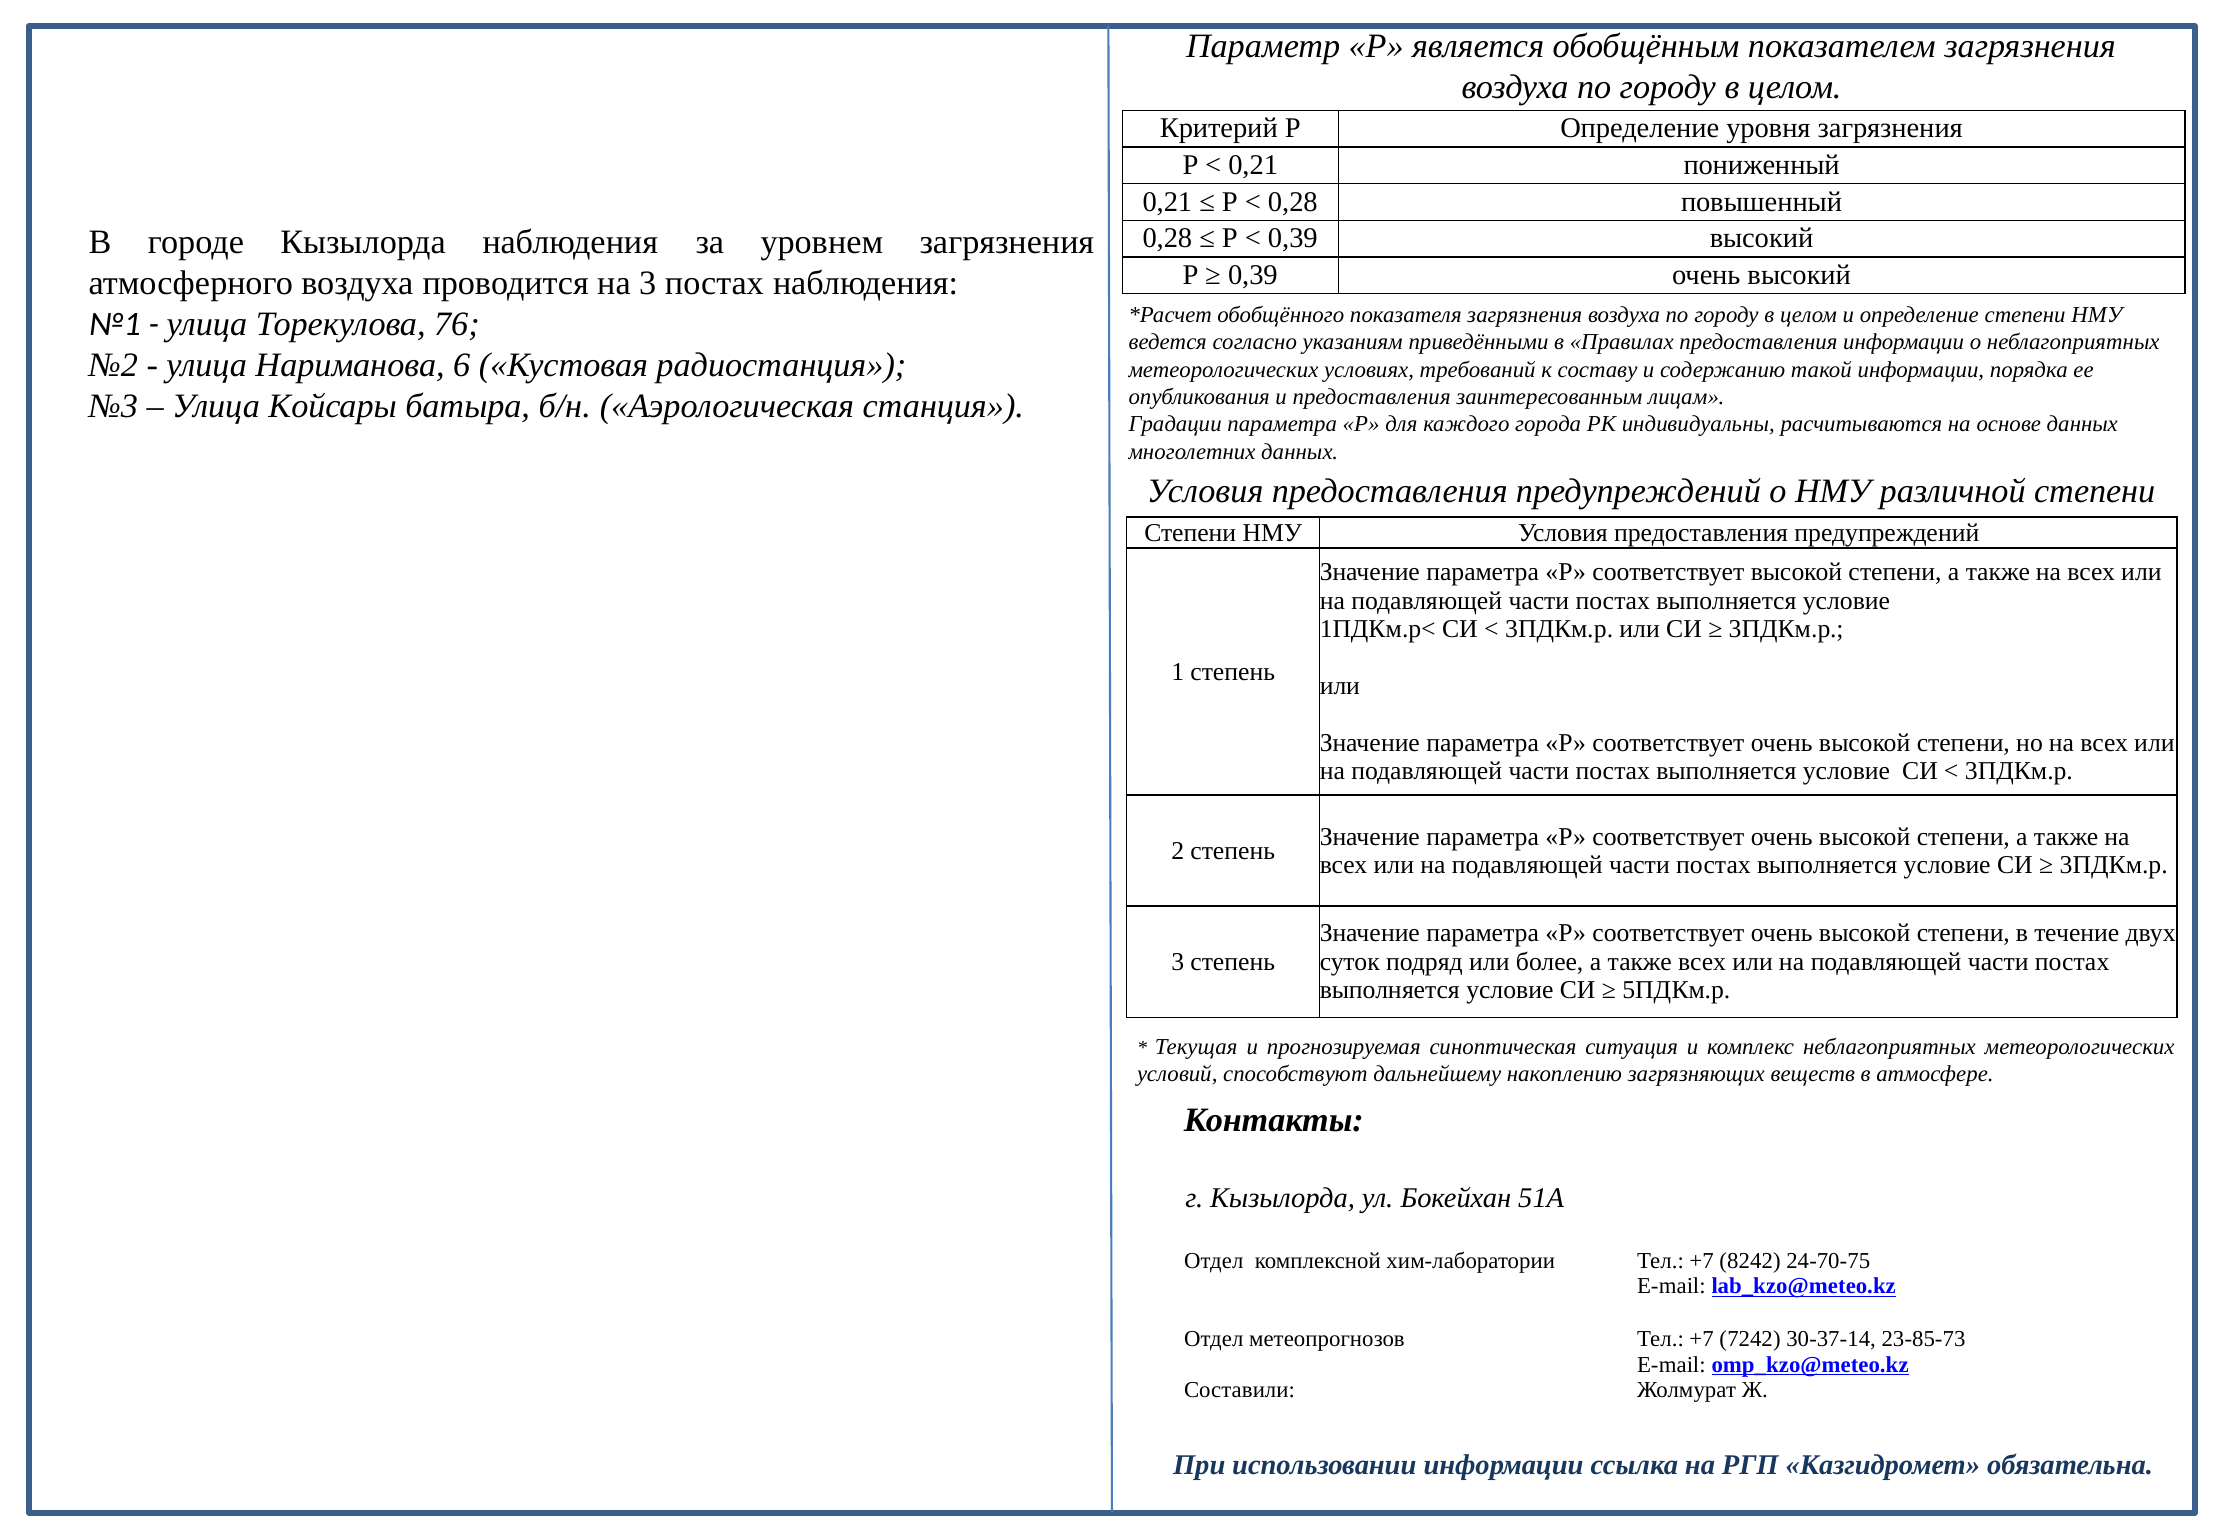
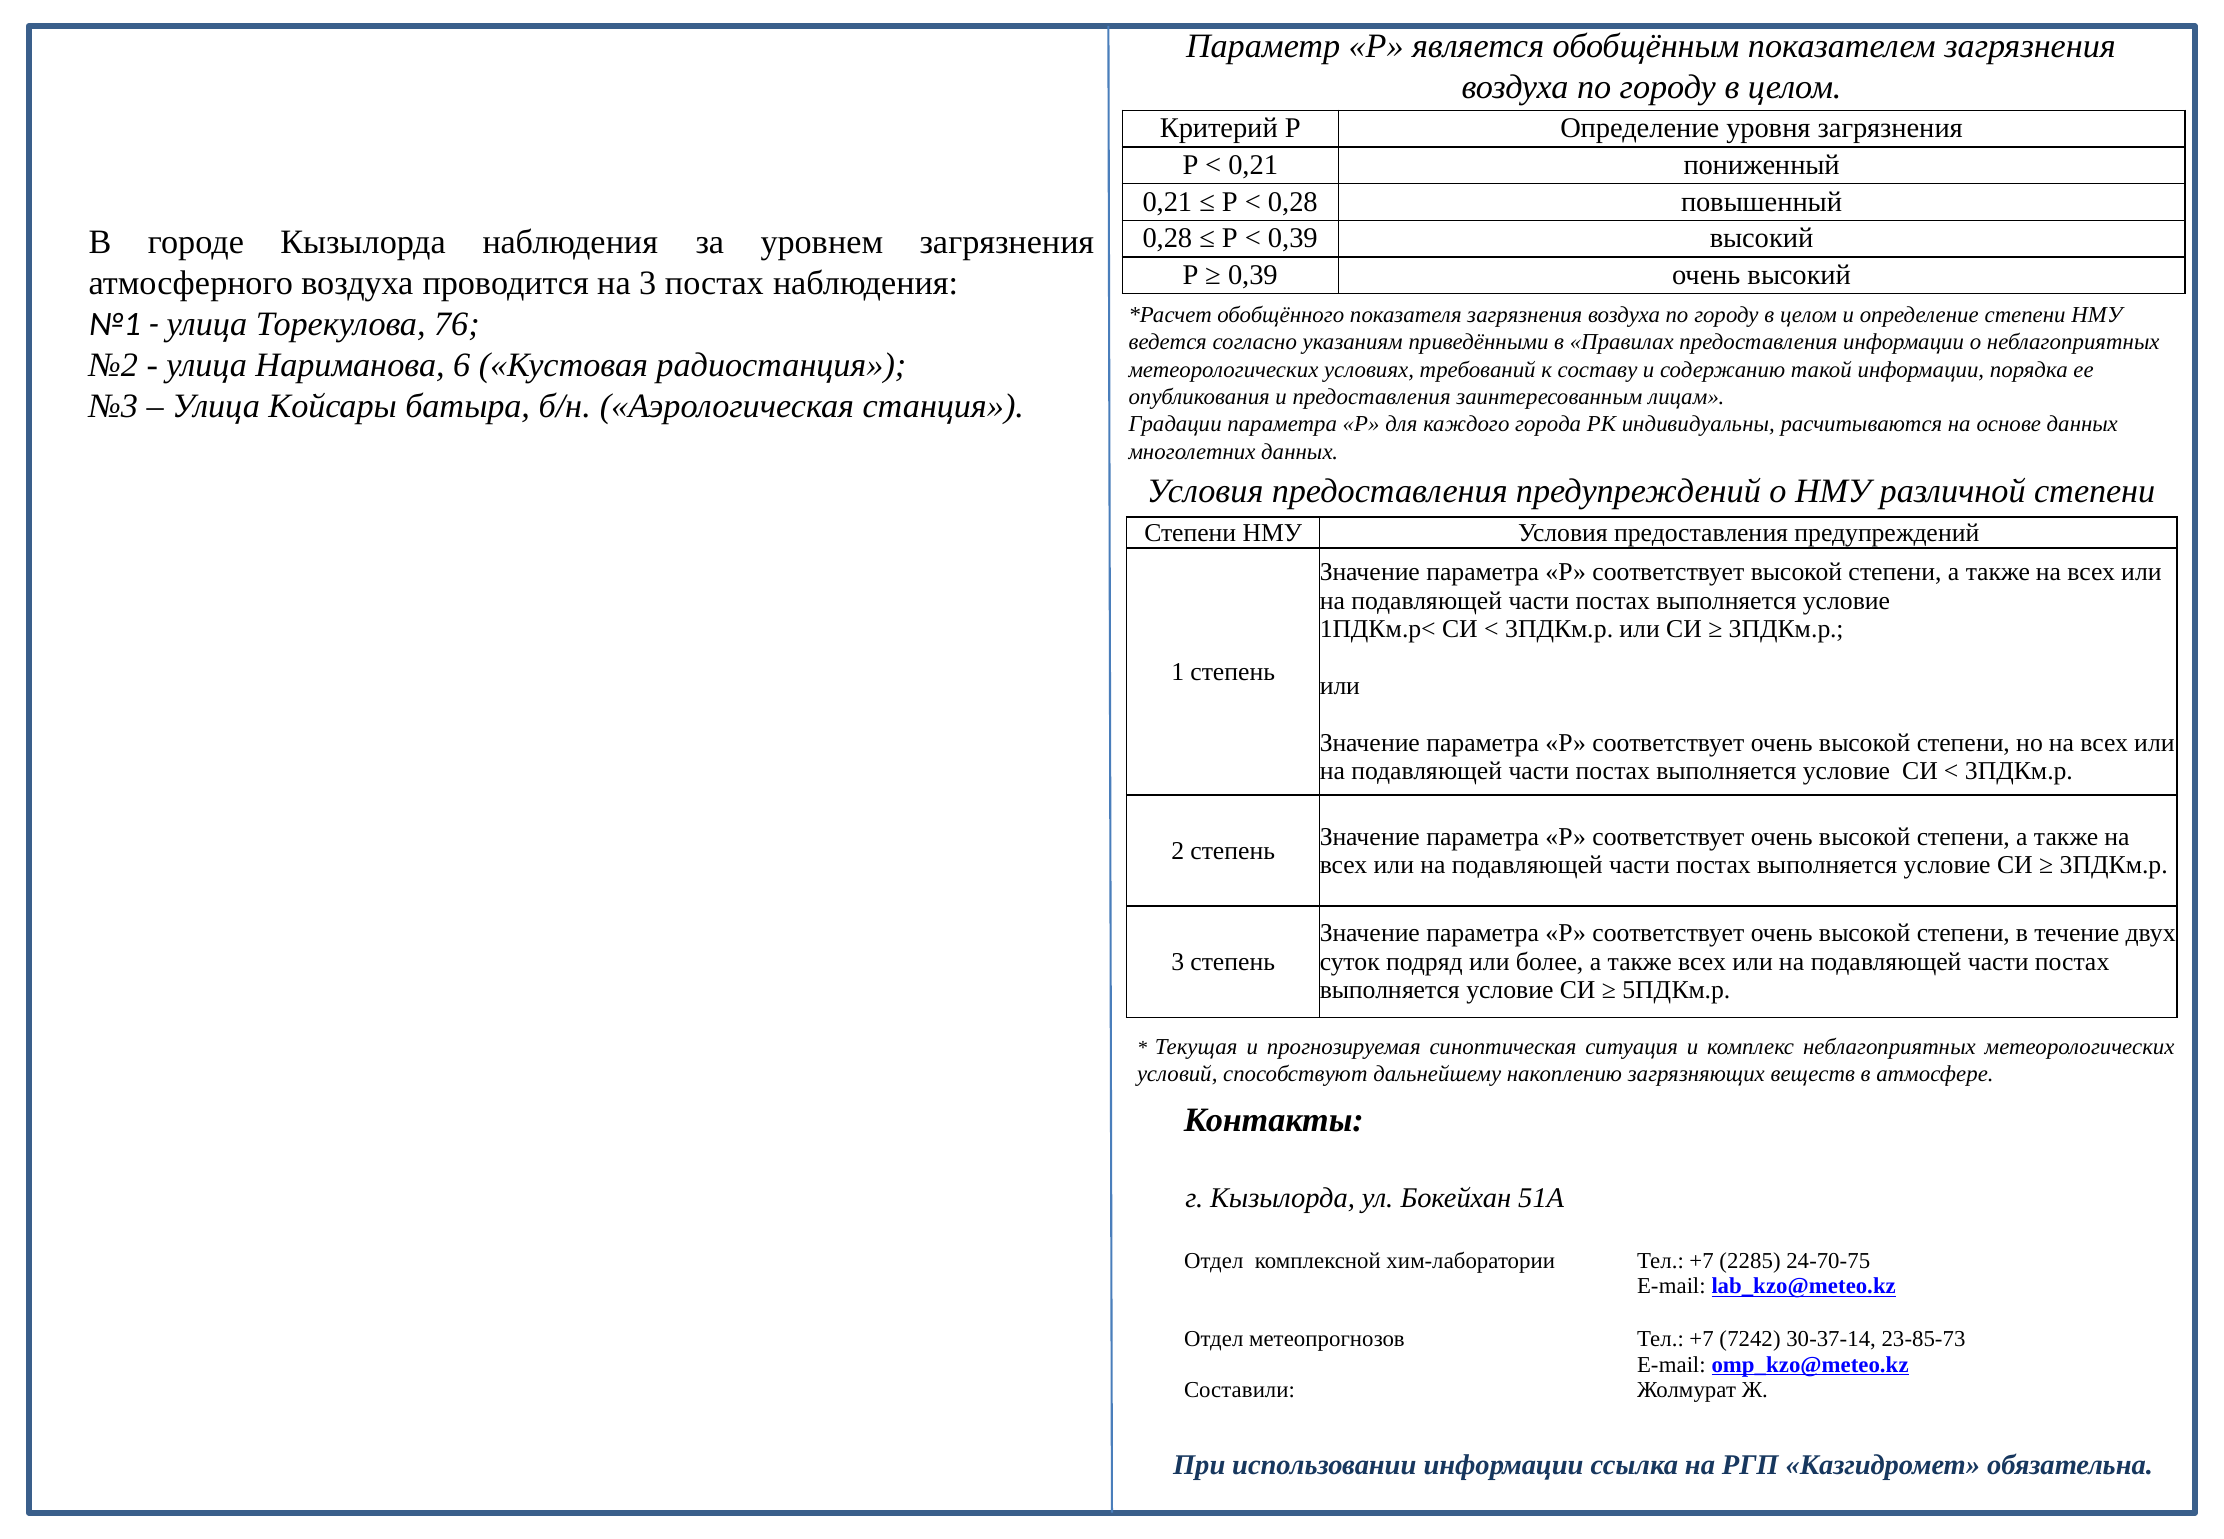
8242: 8242 -> 2285
